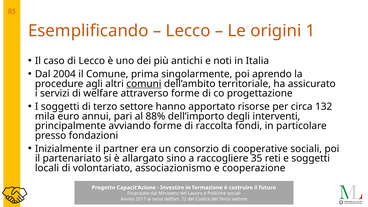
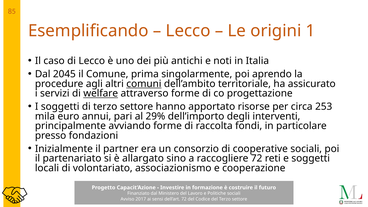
2004: 2004 -> 2045
welfare underline: none -> present
132: 132 -> 253
88%: 88% -> 29%
raccogliere 35: 35 -> 72
